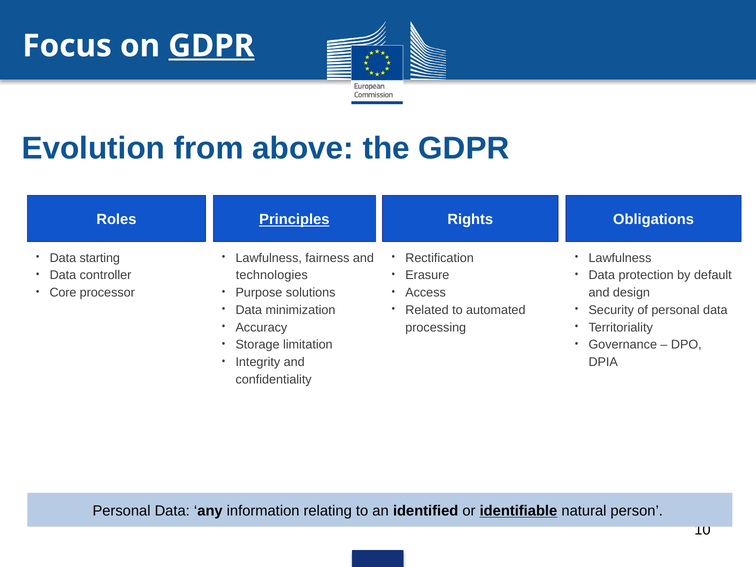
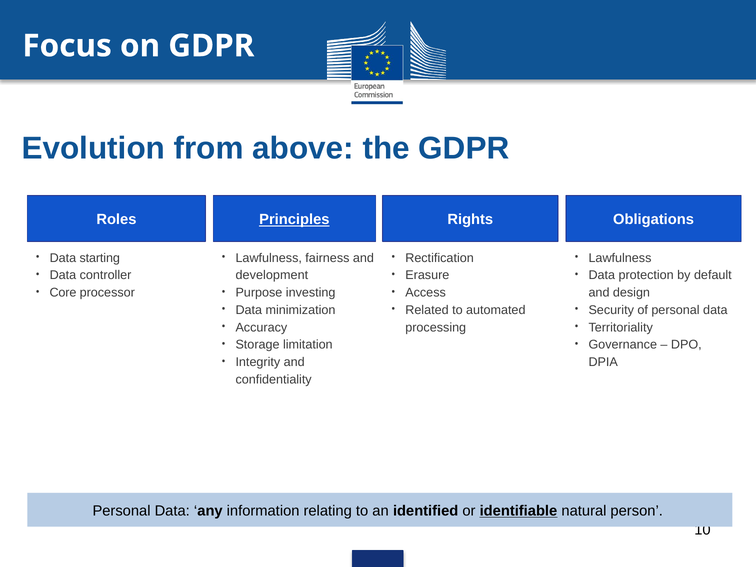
GDPR at (211, 46) underline: present -> none
technologies: technologies -> development
solutions: solutions -> investing
